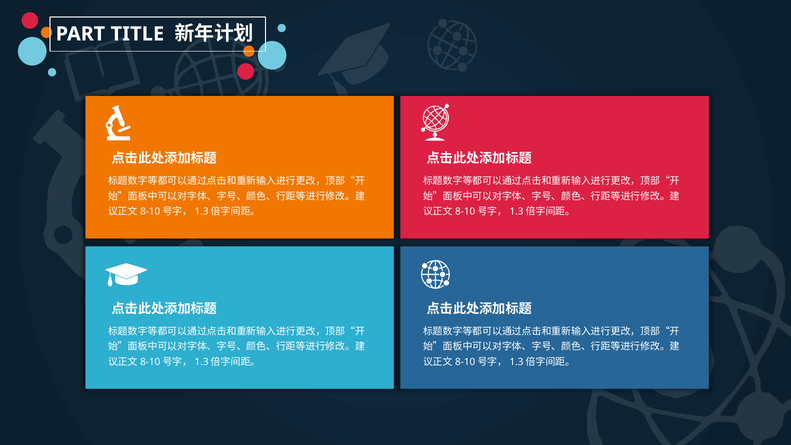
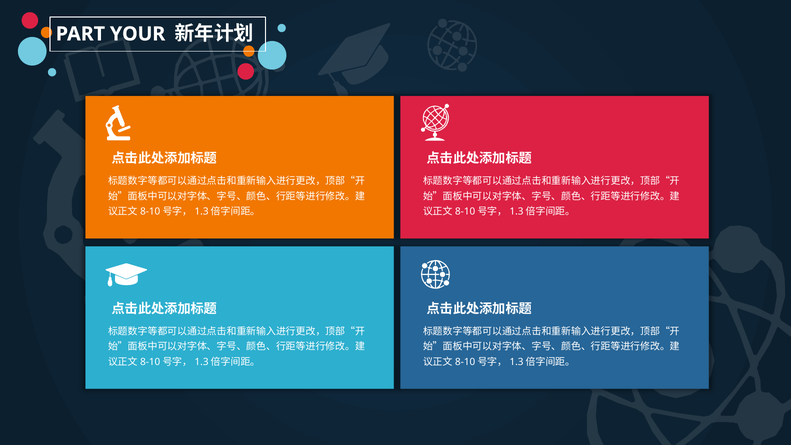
TITLE: TITLE -> YOUR
